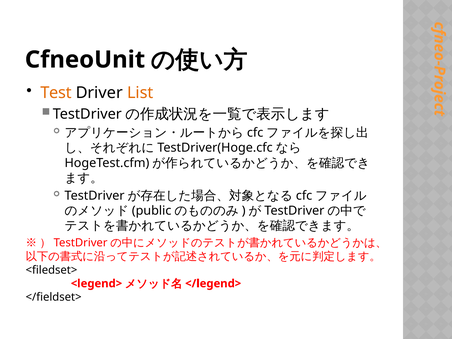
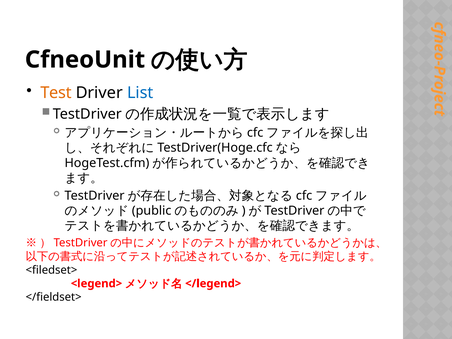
List colour: orange -> blue
